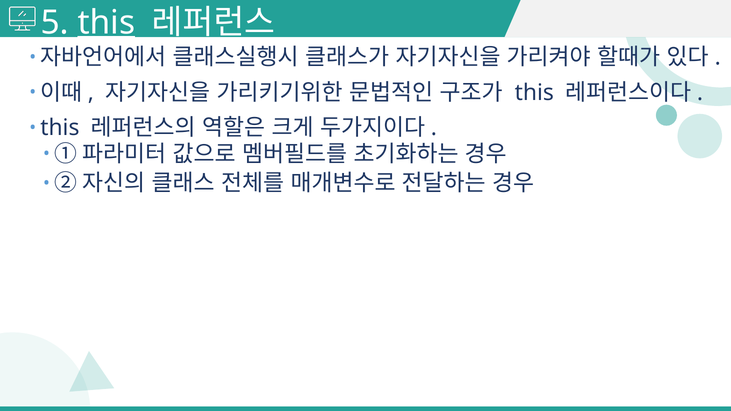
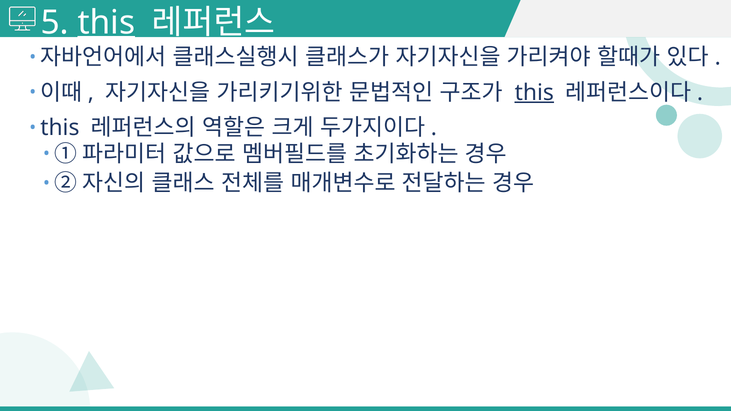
this at (534, 93) underline: none -> present
